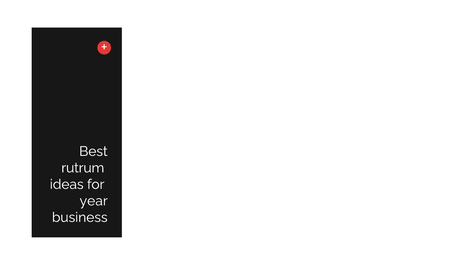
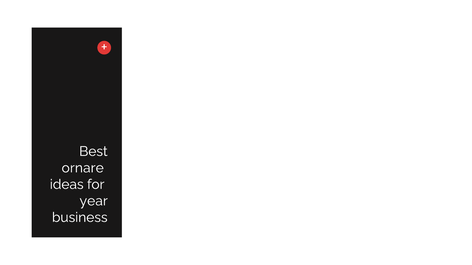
rutrum: rutrum -> ornare
